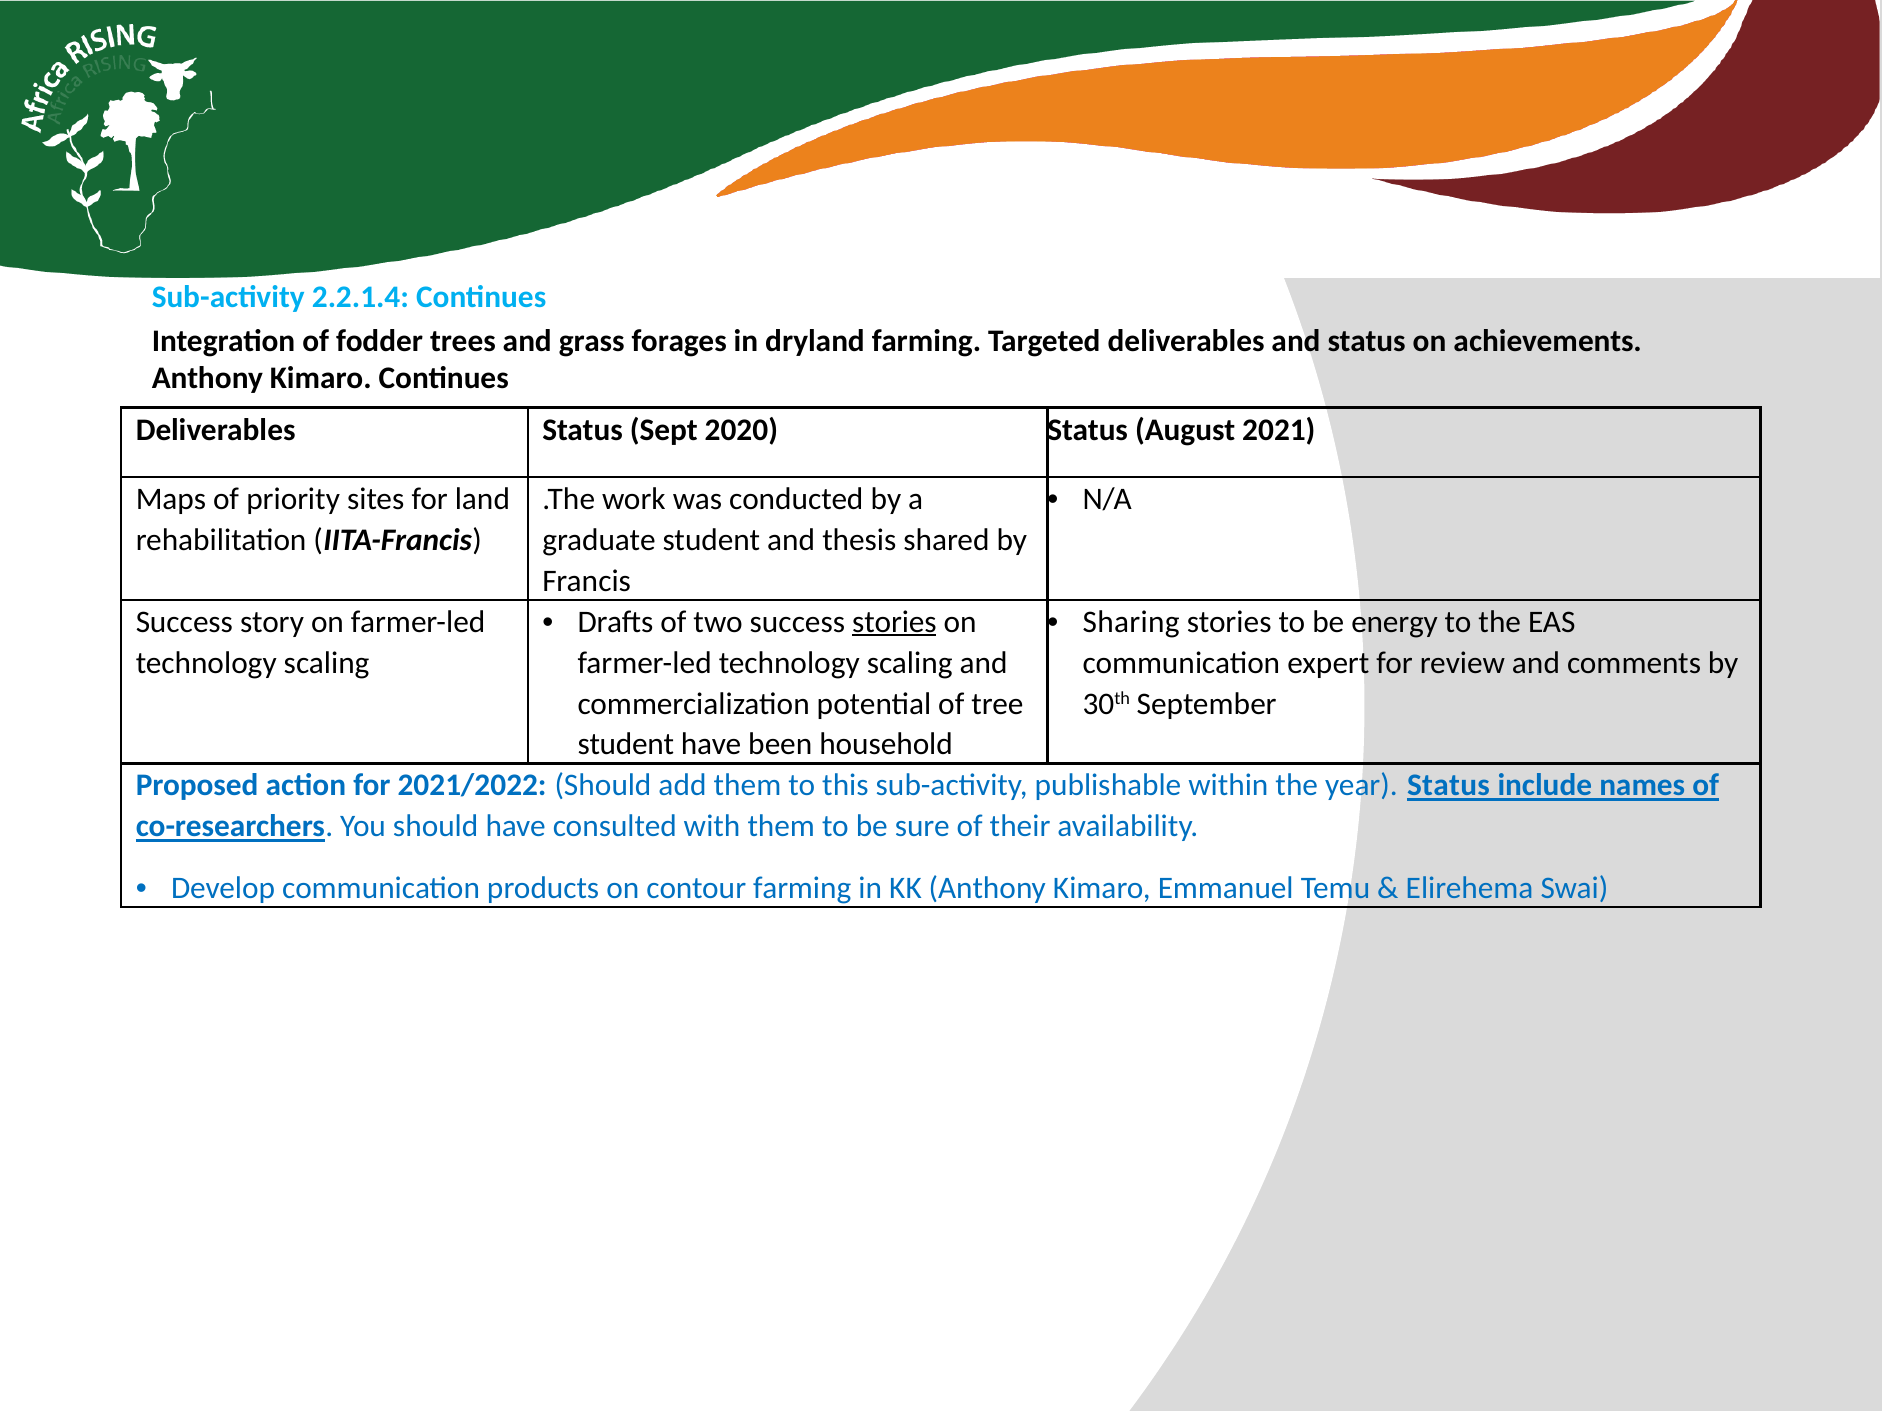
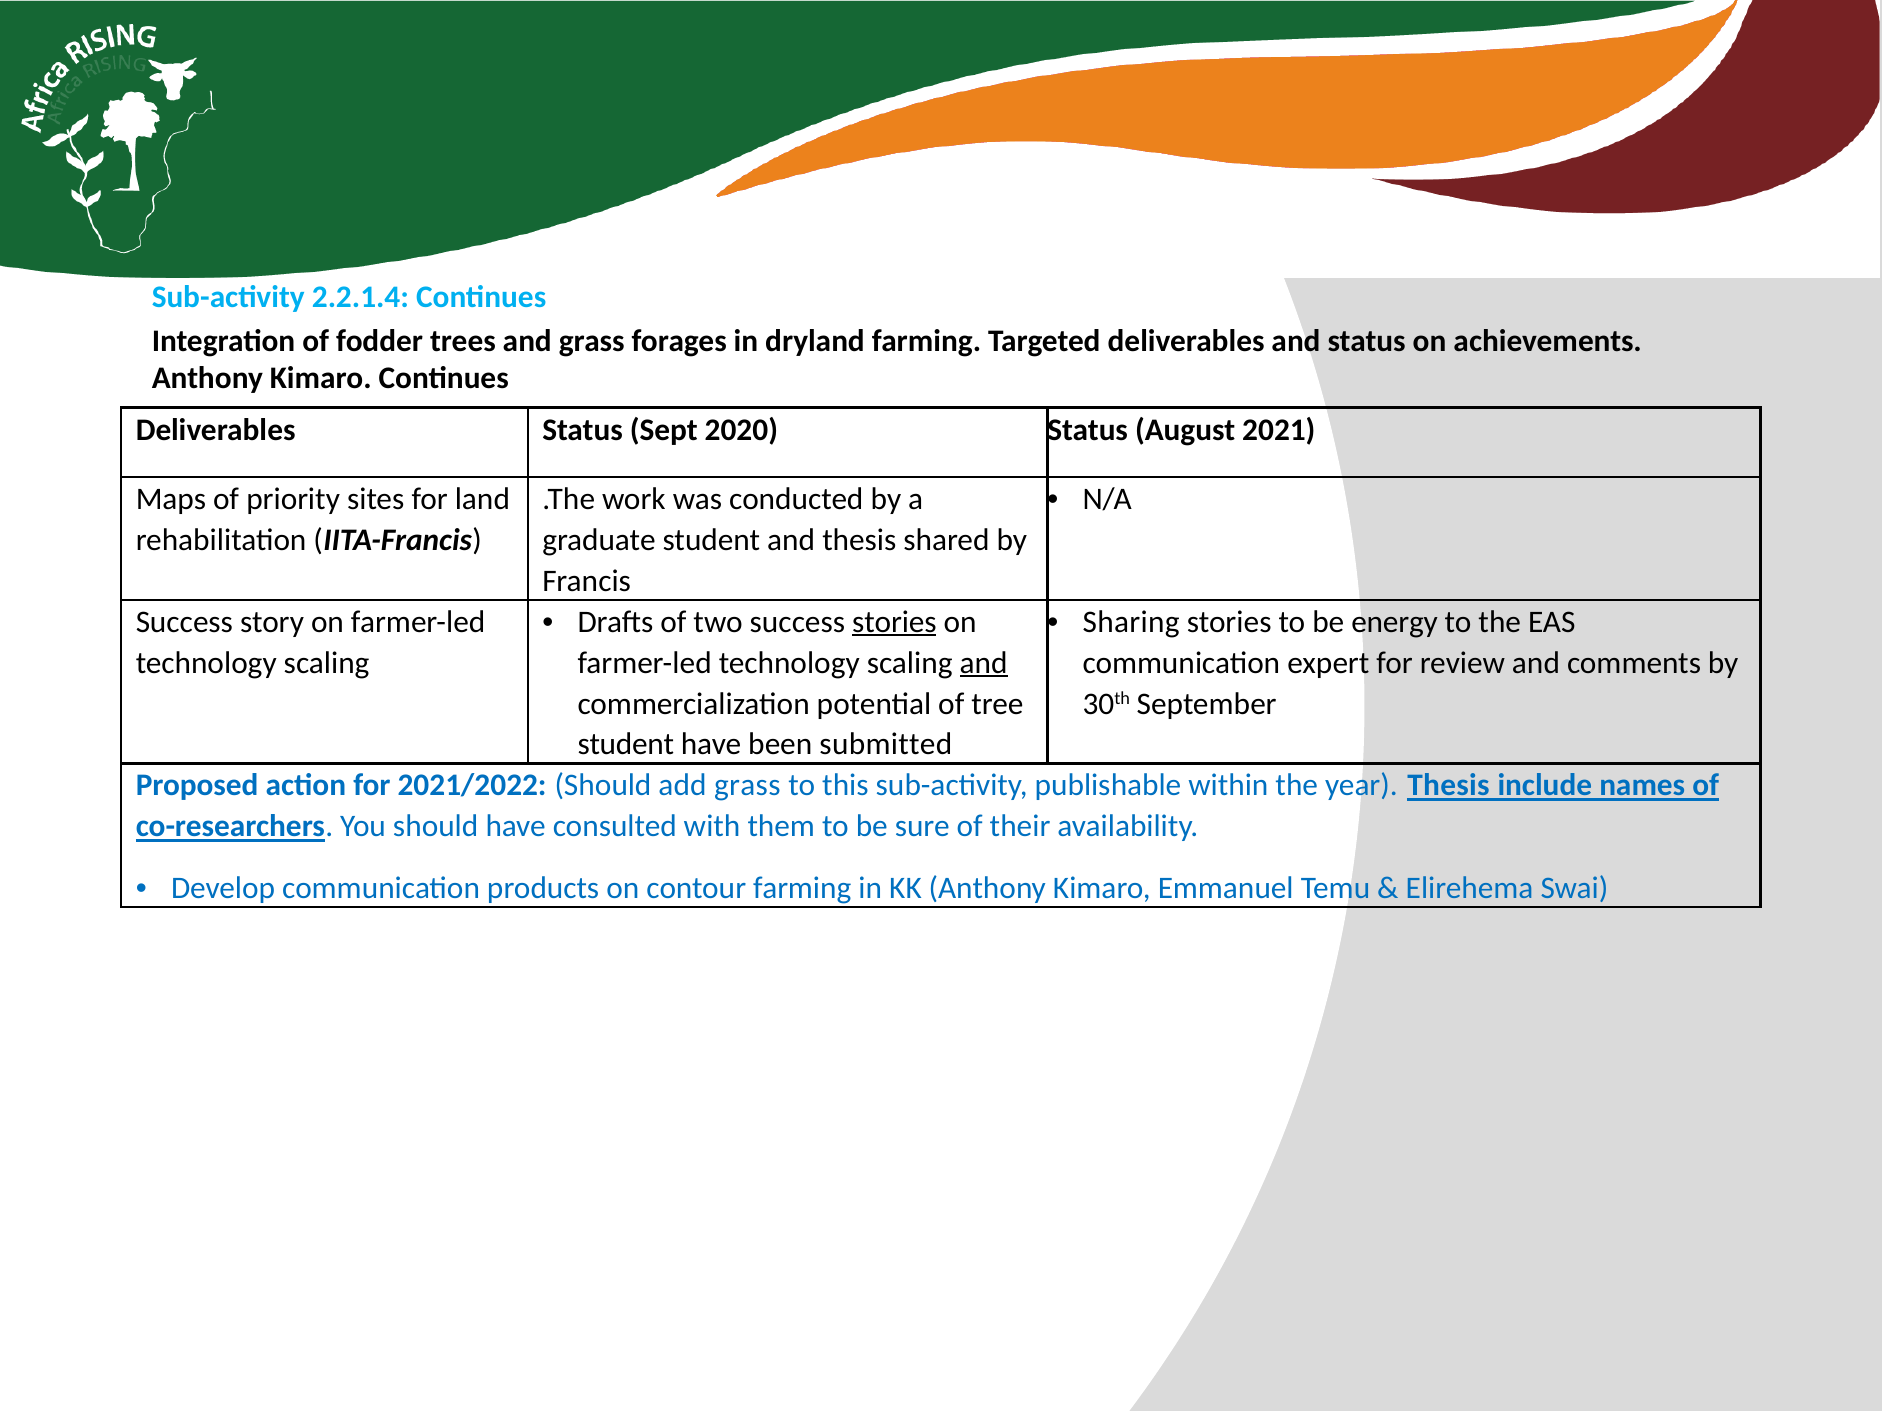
and at (984, 663) underline: none -> present
household: household -> submitted
add them: them -> grass
year Status: Status -> Thesis
